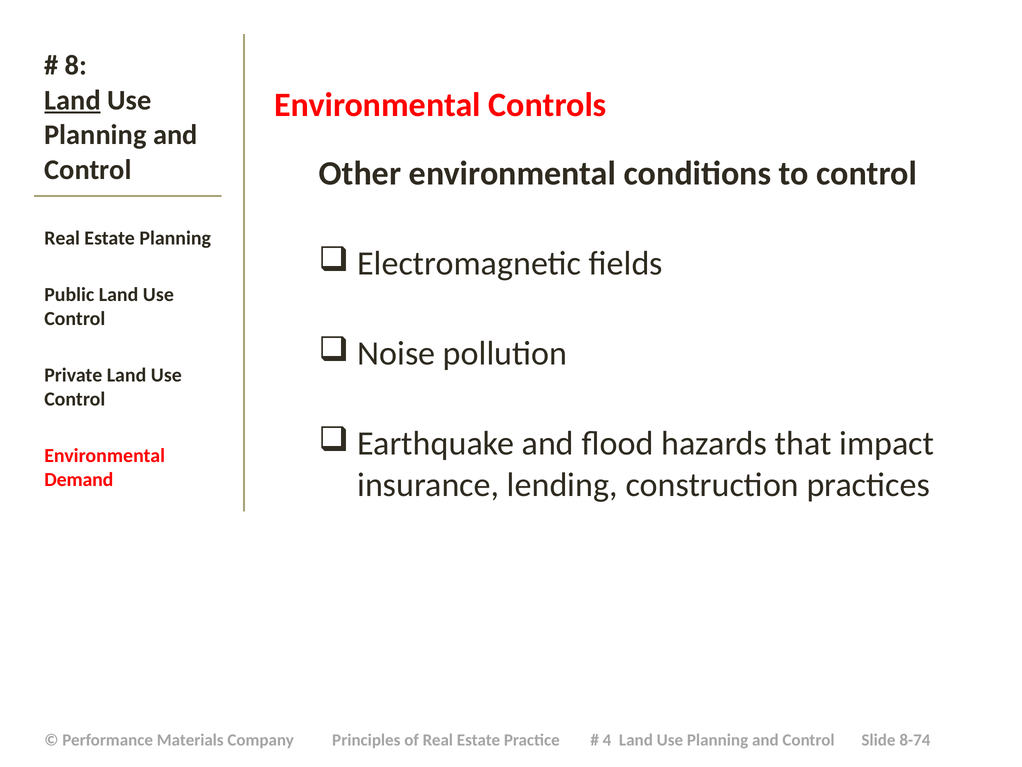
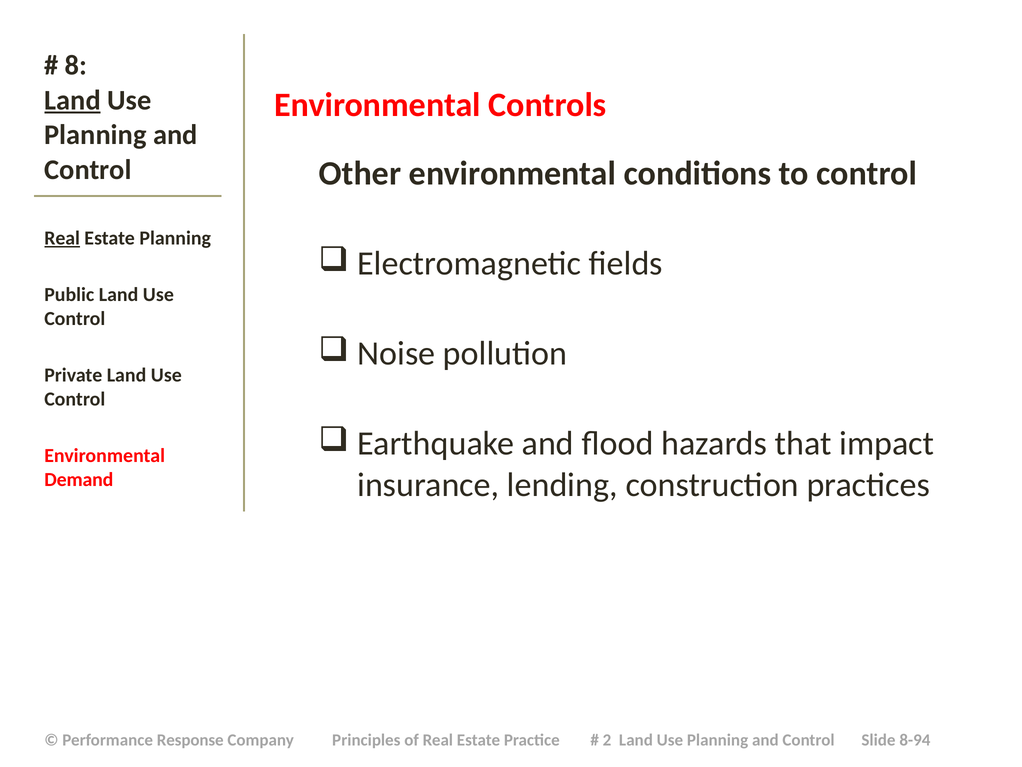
Real at (62, 238) underline: none -> present
Materials: Materials -> Response
4: 4 -> 2
8-74: 8-74 -> 8-94
